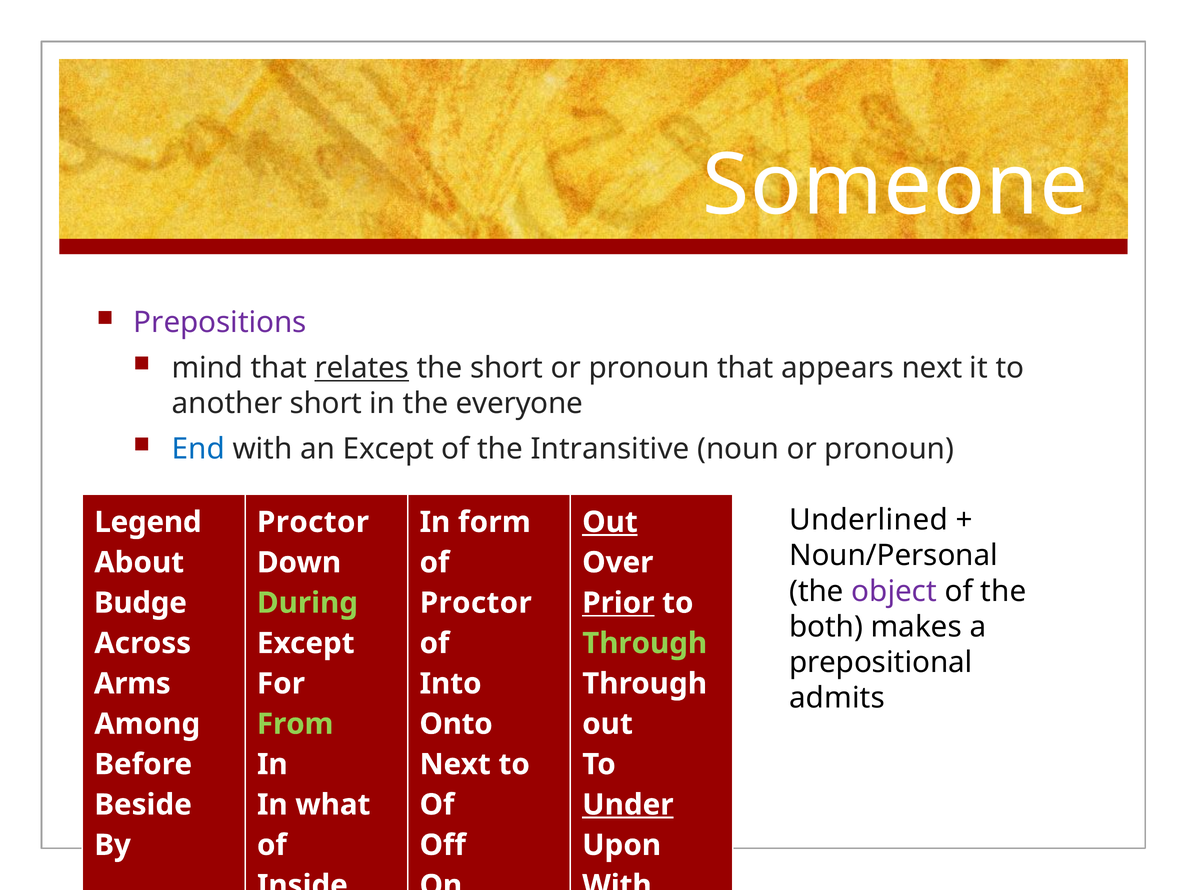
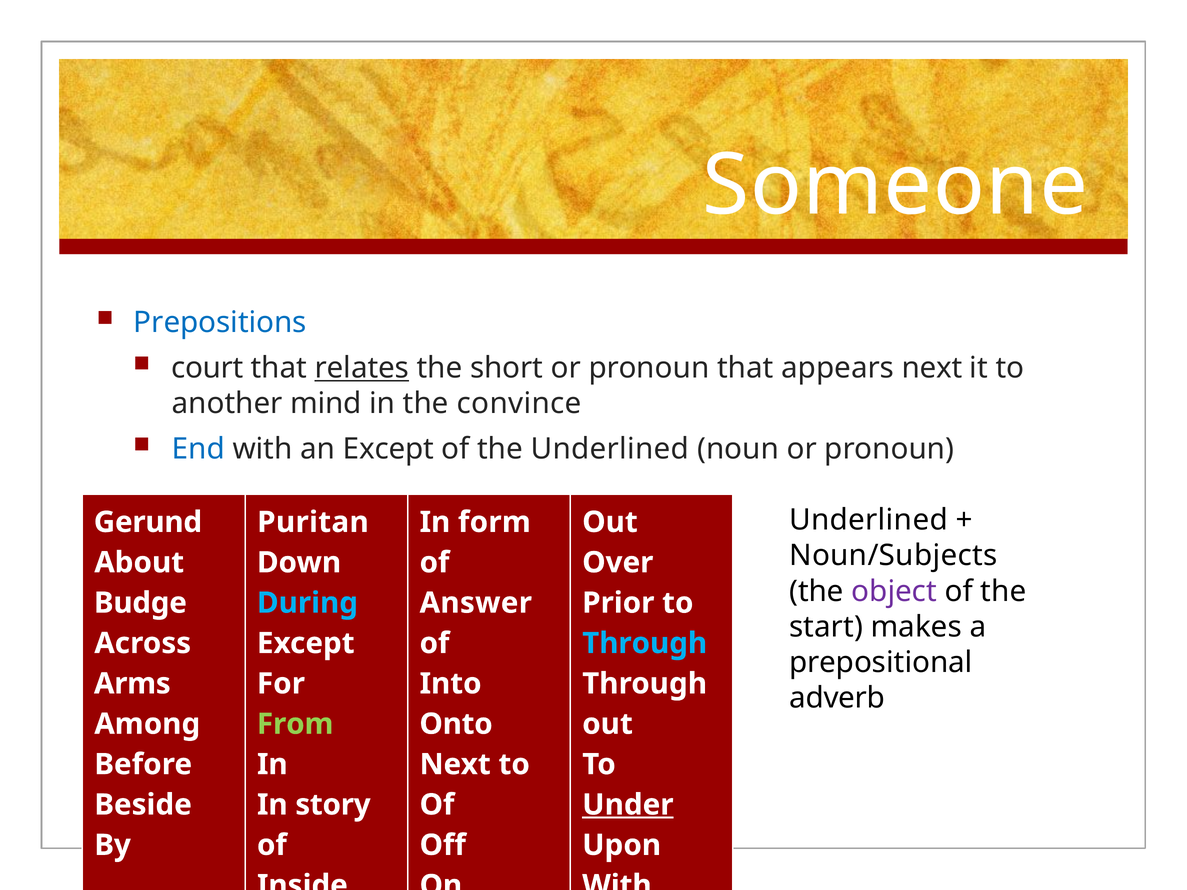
Prepositions colour: purple -> blue
mind: mind -> court
another short: short -> mind
everyone: everyone -> convince
the Intransitive: Intransitive -> Underlined
Legend: Legend -> Gerund
Proctor at (313, 522): Proctor -> Puritan
Out at (610, 522) underline: present -> none
Noun/Personal: Noun/Personal -> Noun/Subjects
During colour: light green -> light blue
Proctor at (476, 603): Proctor -> Answer
Prior underline: present -> none
both: both -> start
Through at (645, 643) colour: light green -> light blue
admits: admits -> adverb
what: what -> story
